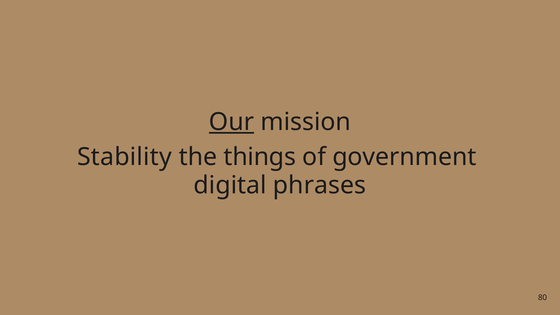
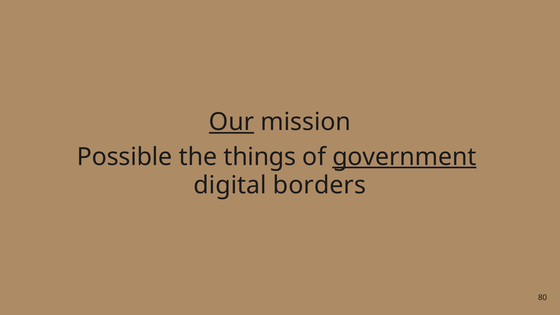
Stability: Stability -> Possible
government underline: none -> present
phrases: phrases -> borders
